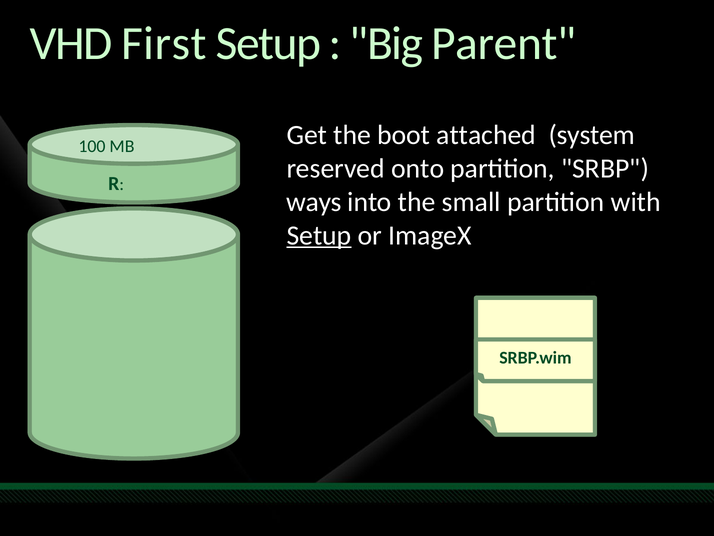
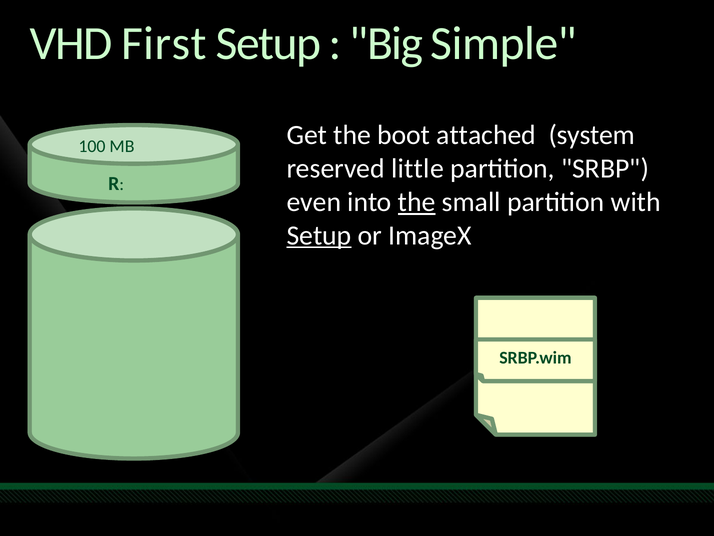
Parent: Parent -> Simple
onto: onto -> little
ways: ways -> even
the at (417, 202) underline: none -> present
